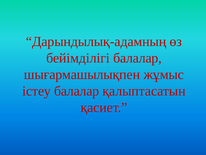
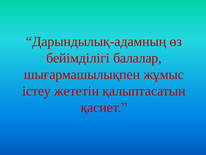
істеу балалар: балалар -> жететін
